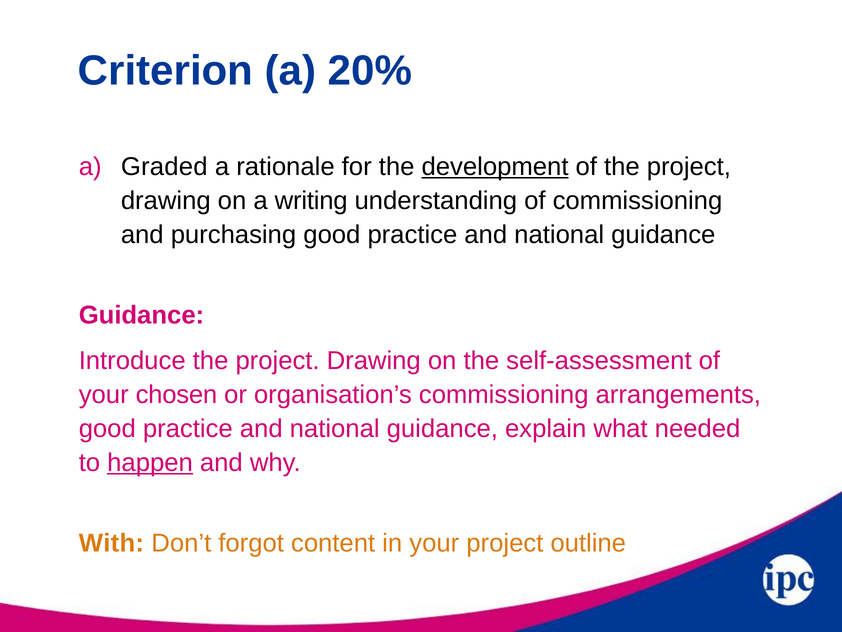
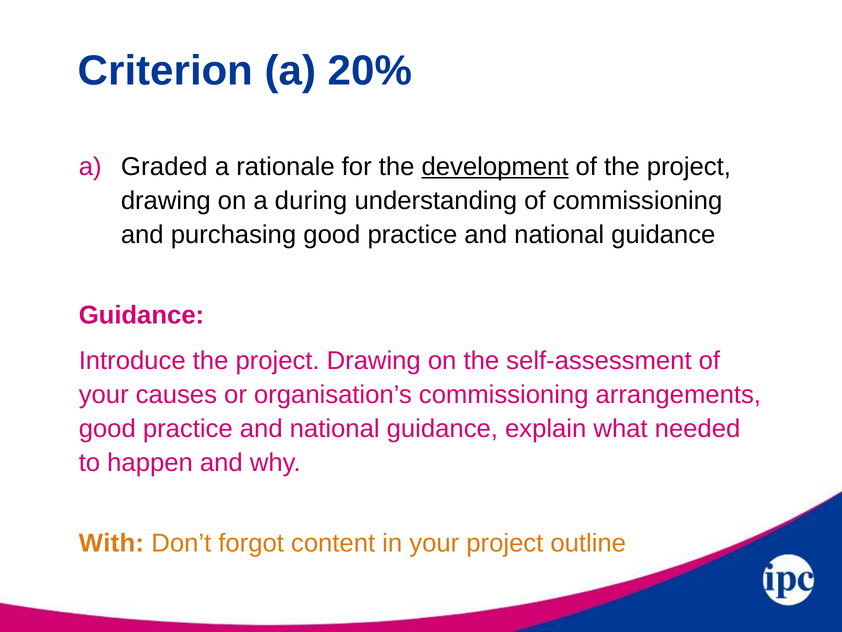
writing: writing -> during
chosen: chosen -> causes
happen underline: present -> none
